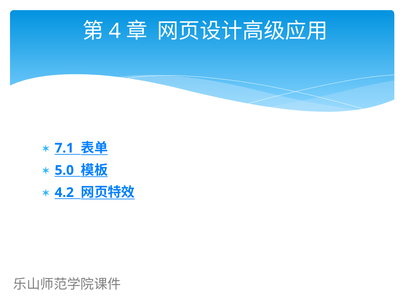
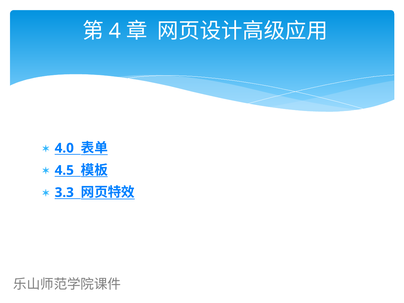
7.1: 7.1 -> 4.0
5.0: 5.0 -> 4.5
4.2: 4.2 -> 3.3
